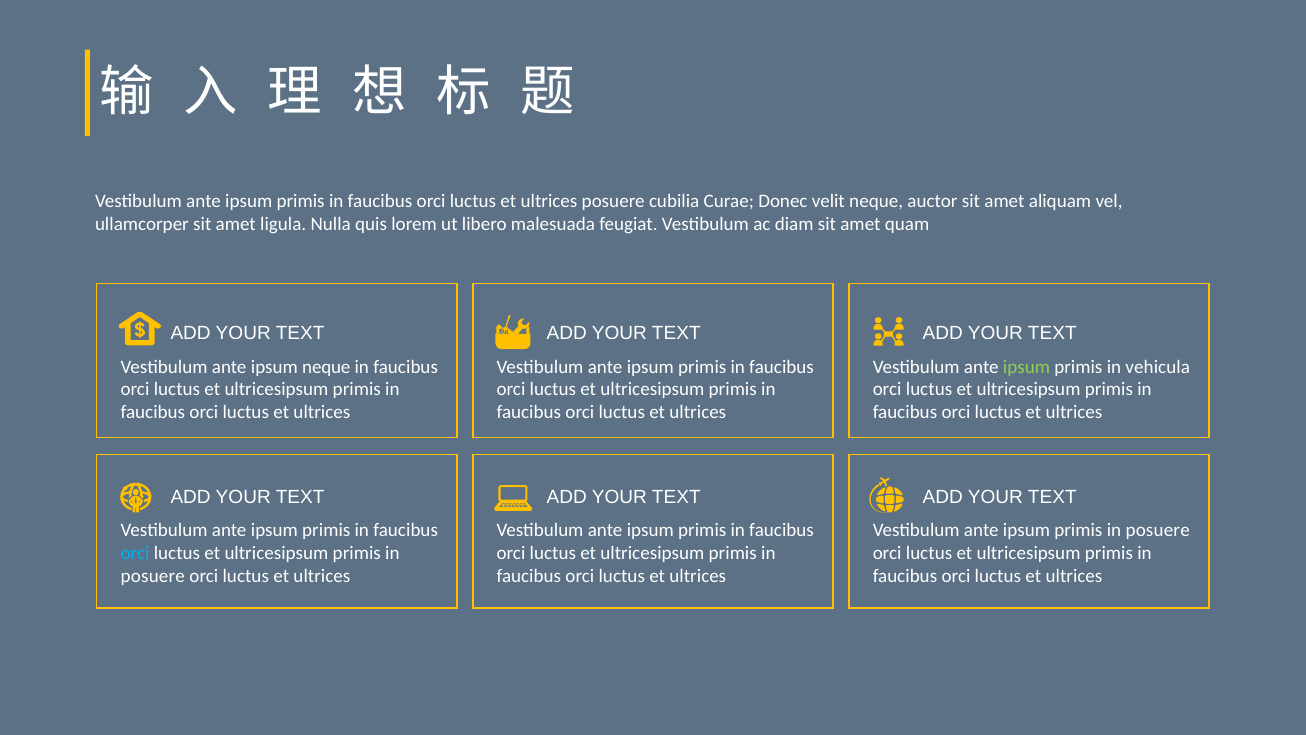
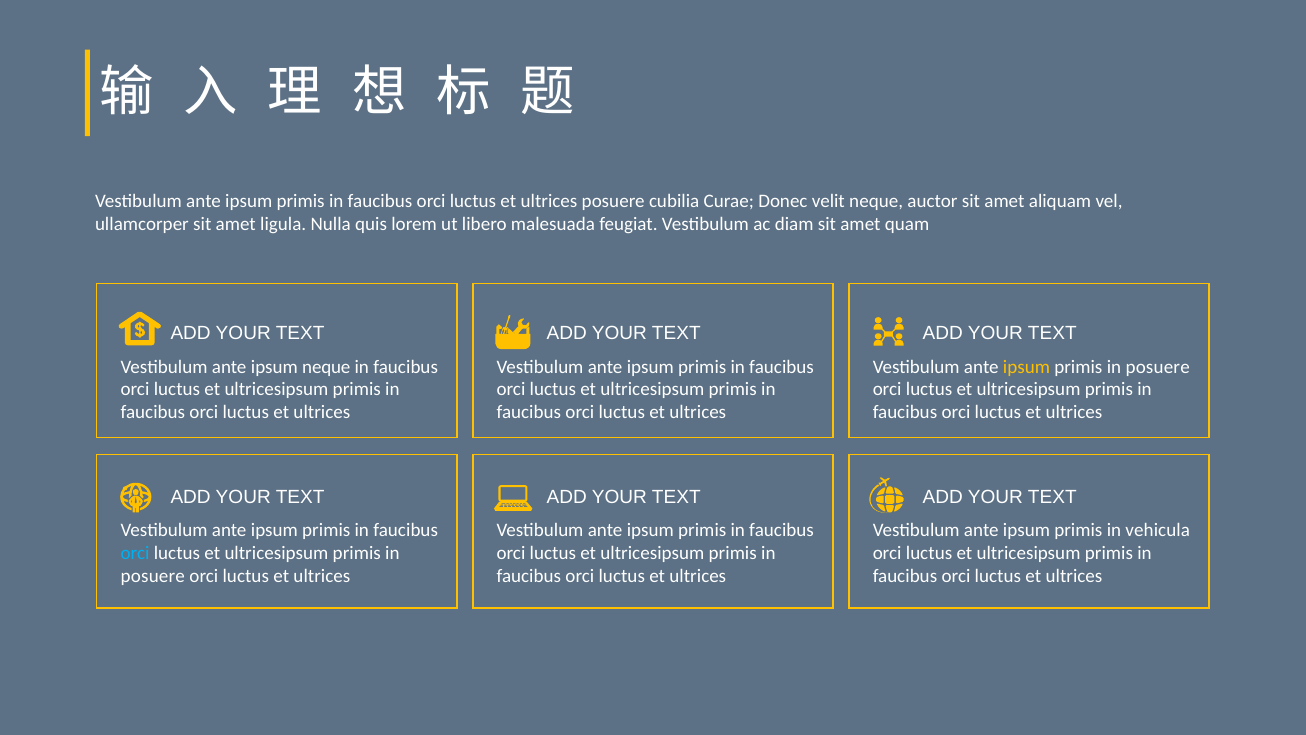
ipsum at (1026, 367) colour: light green -> yellow
vehicula at (1158, 367): vehicula -> posuere
ipsum primis in posuere: posuere -> vehicula
